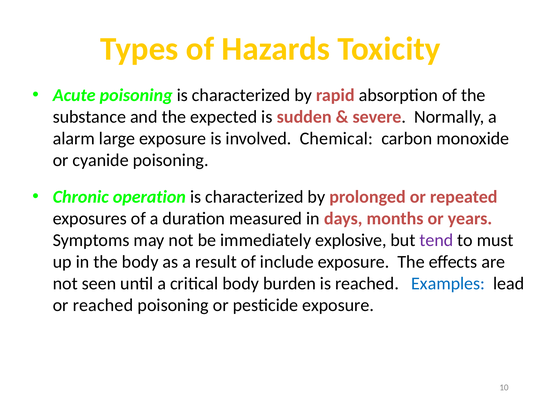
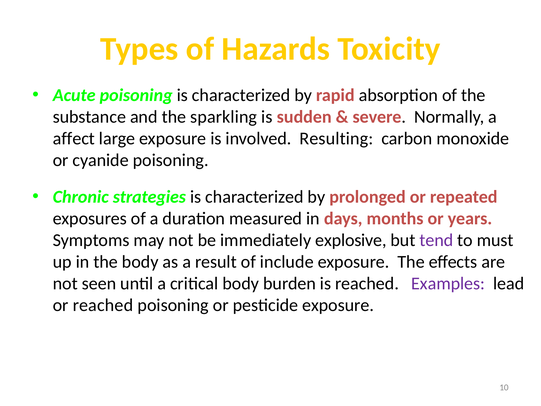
expected: expected -> sparkling
alarm: alarm -> affect
Chemical: Chemical -> Resulting
operation: operation -> strategies
Examples colour: blue -> purple
